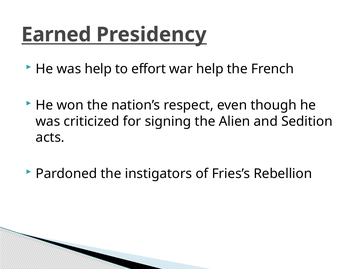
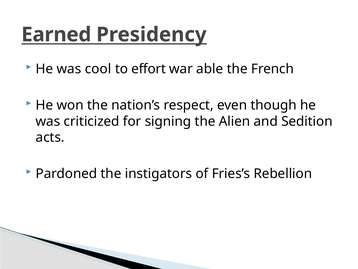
was help: help -> cool
war help: help -> able
